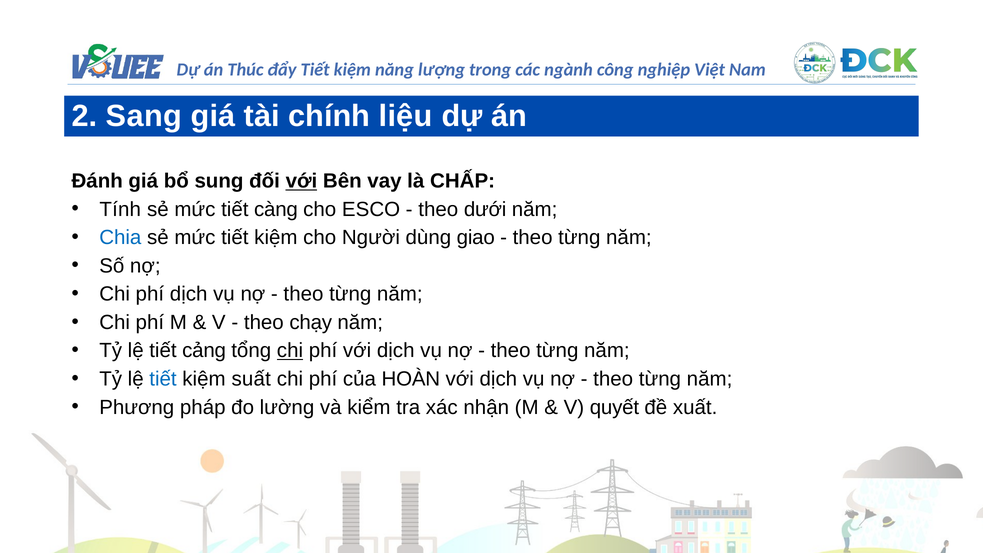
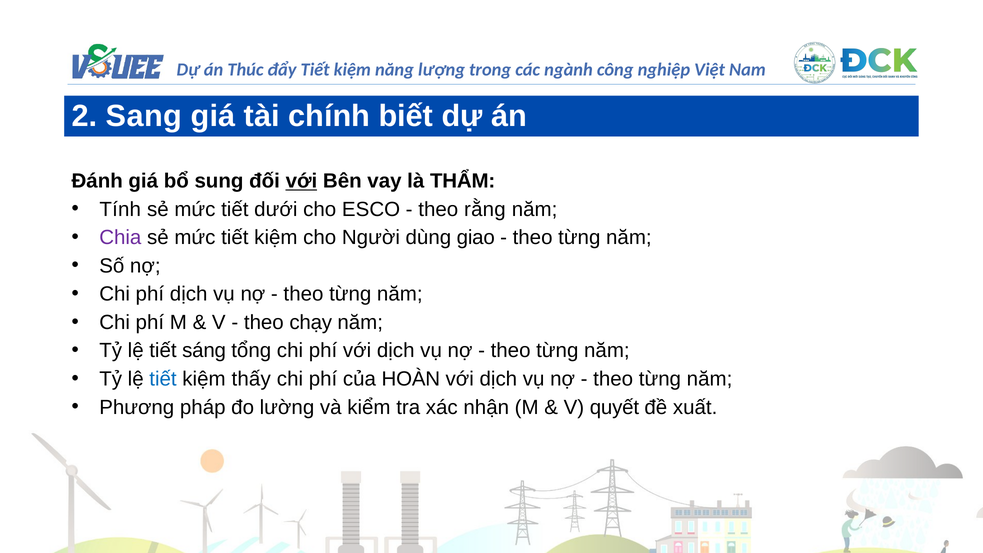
liệu: liệu -> biết
CHẤP: CHẤP -> THẨM
càng: càng -> dưới
dưới: dưới -> rằng
Chia colour: blue -> purple
cảng: cảng -> sáng
chi at (290, 351) underline: present -> none
suất: suất -> thấy
